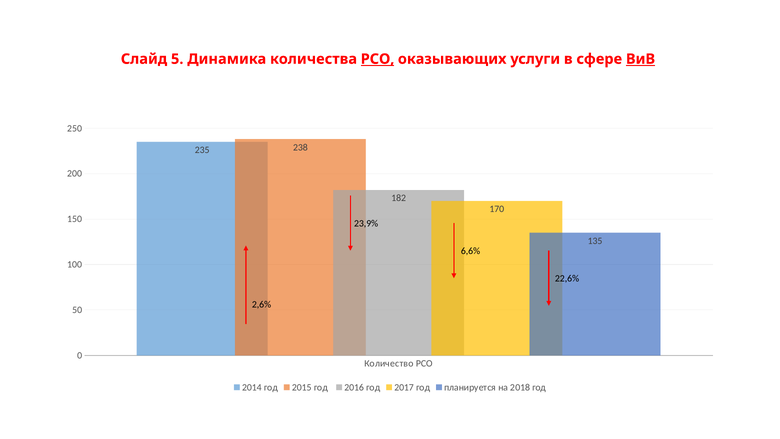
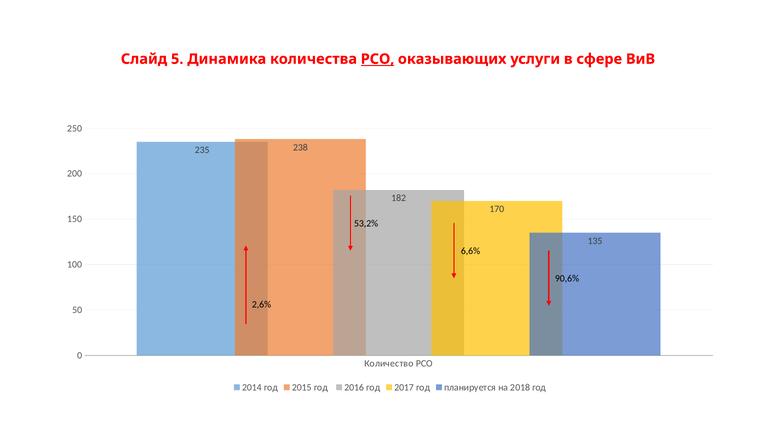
ВиВ underline: present -> none
23,9%: 23,9% -> 53,2%
22,6%: 22,6% -> 90,6%
